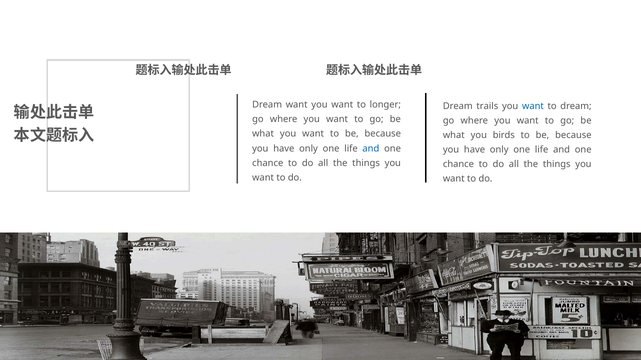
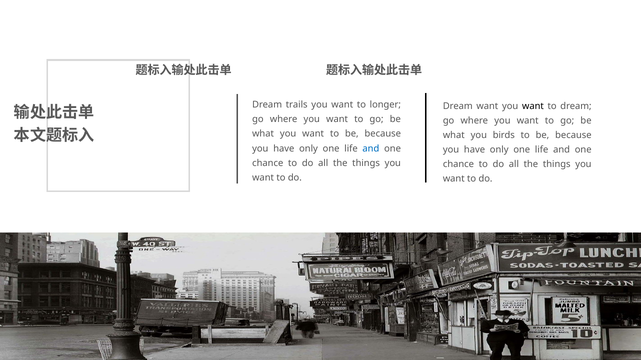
Dream want: want -> trails
Dream trails: trails -> want
want at (533, 106) colour: blue -> black
